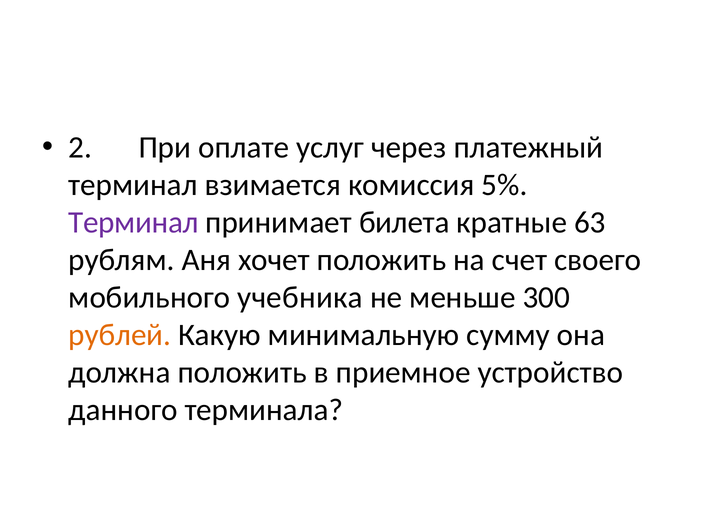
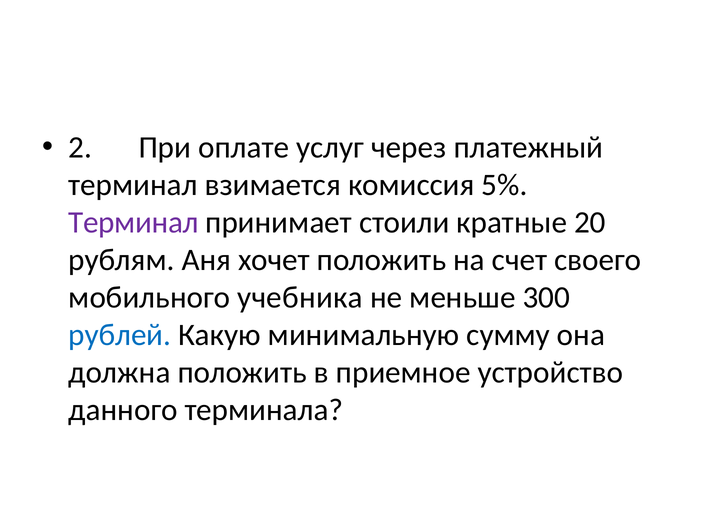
билета: билета -> стоили
63: 63 -> 20
рублей colour: orange -> blue
